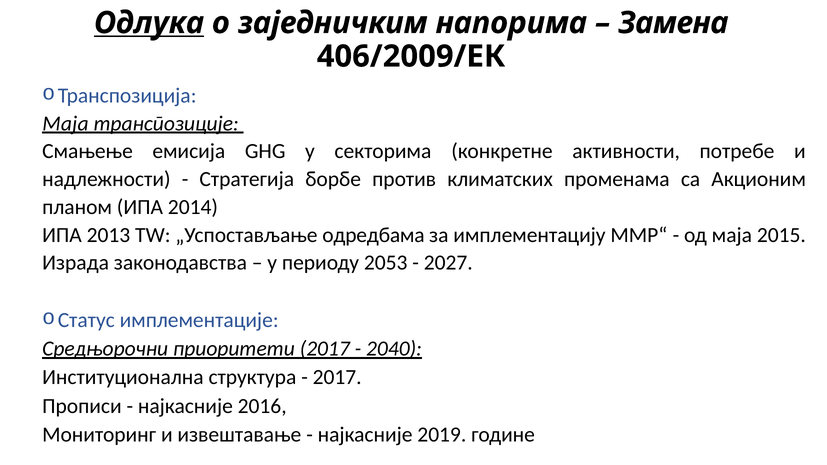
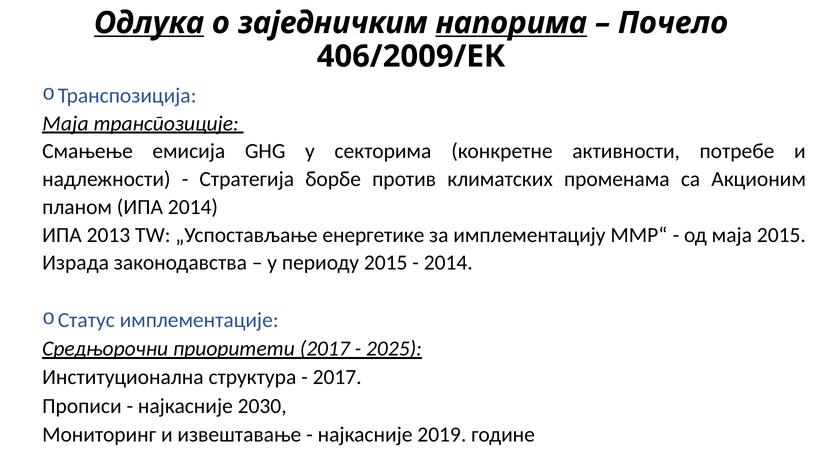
напорима underline: none -> present
Замена: Замена -> Почело
одредбама: одредбама -> енергетике
периоду 2053: 2053 -> 2015
2027 at (448, 263): 2027 -> 2014
2040: 2040 -> 2025
2016: 2016 -> 2030
